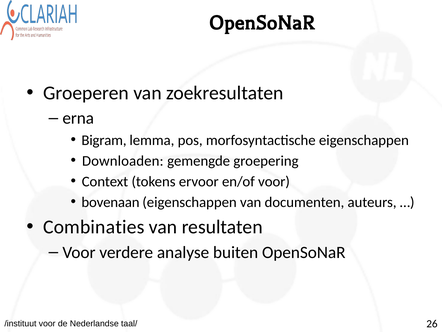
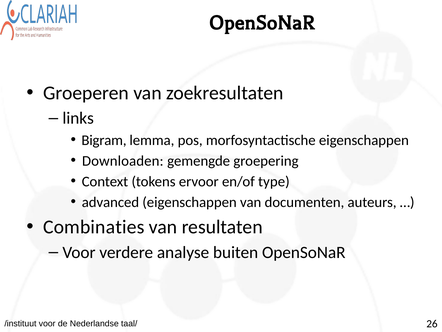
erna: erna -> links
en/of voor: voor -> type
bovenaan: bovenaan -> advanced
